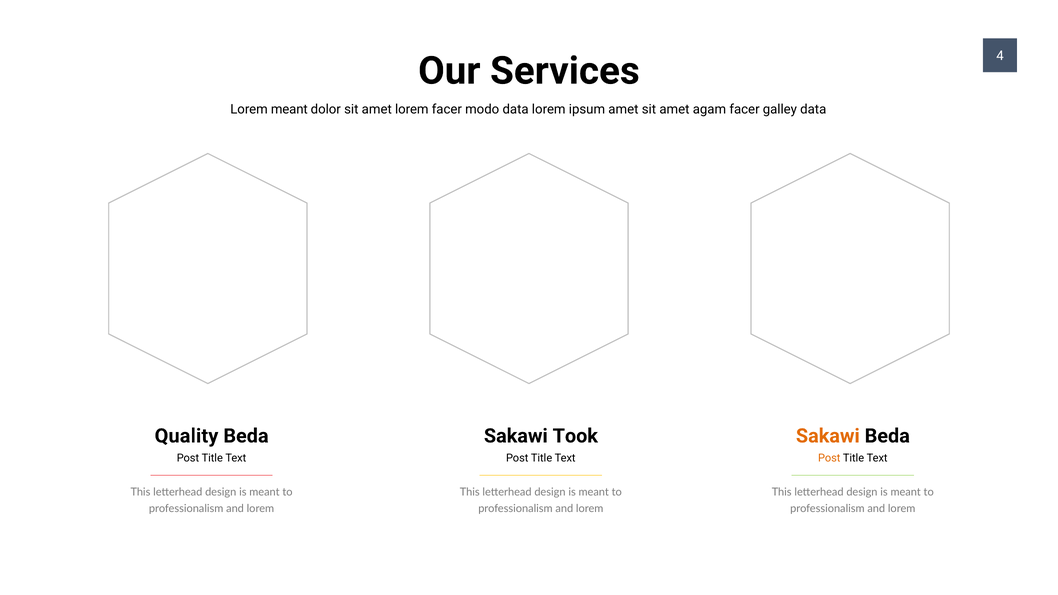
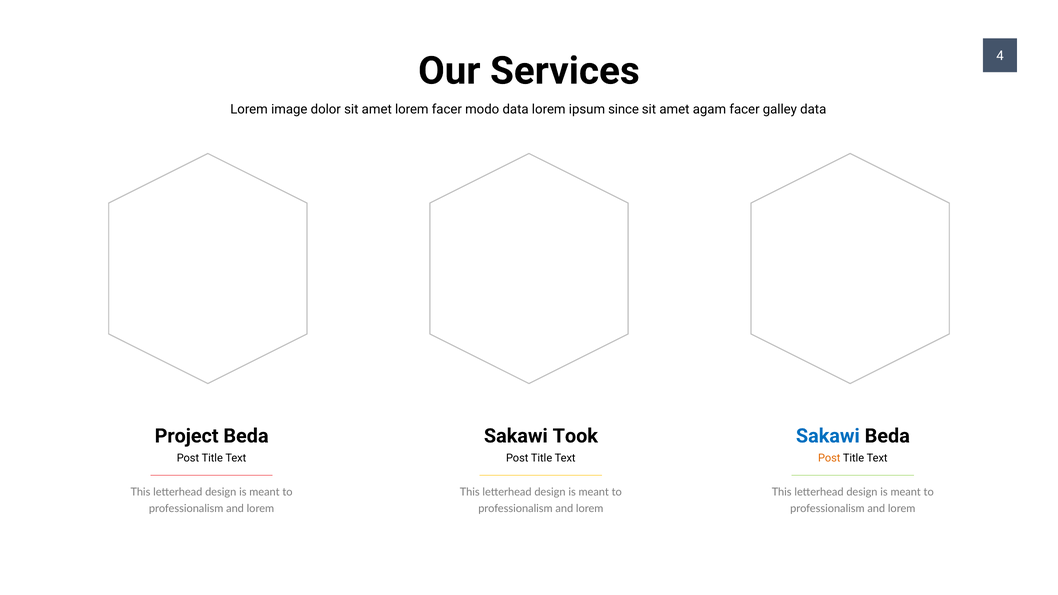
Lorem meant: meant -> image
ipsum amet: amet -> since
Quality: Quality -> Project
Sakawi at (828, 436) colour: orange -> blue
